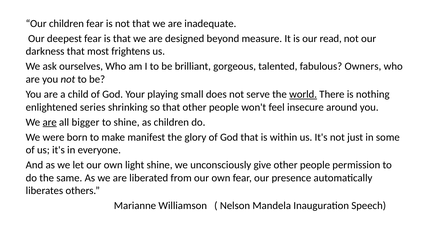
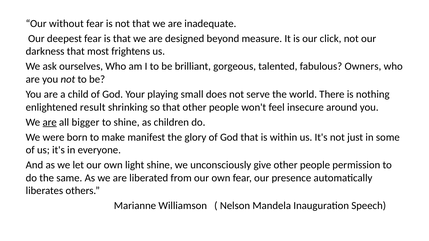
Our children: children -> without
read: read -> click
world underline: present -> none
series: series -> result
